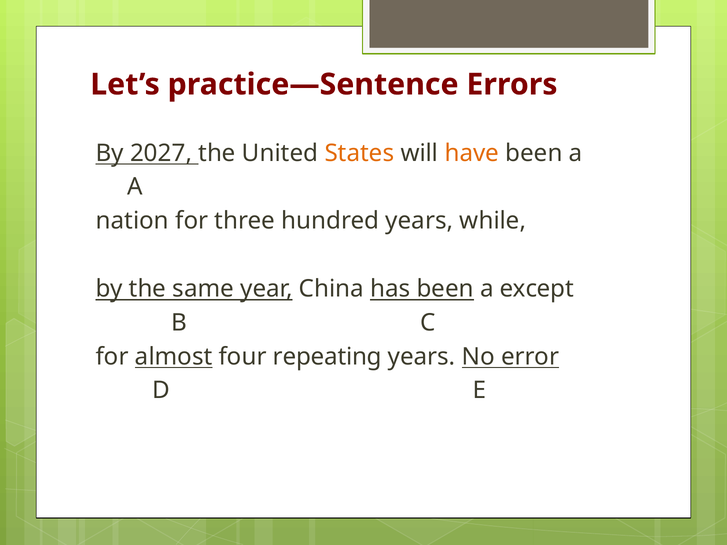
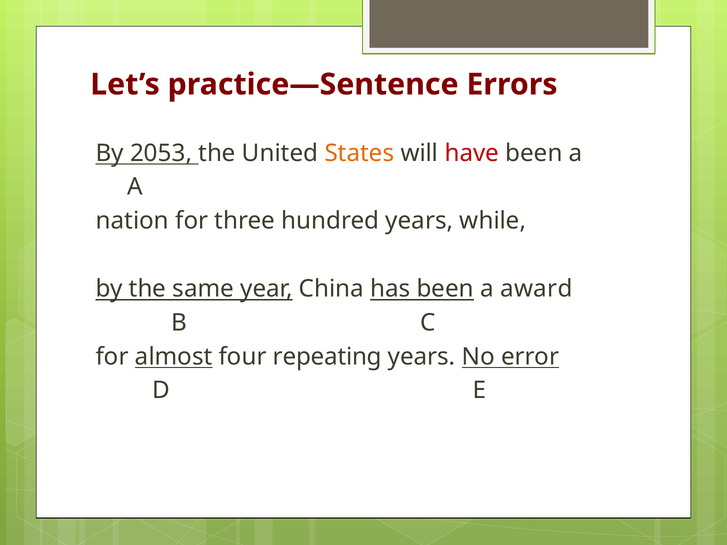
2027: 2027 -> 2053
have colour: orange -> red
except: except -> award
